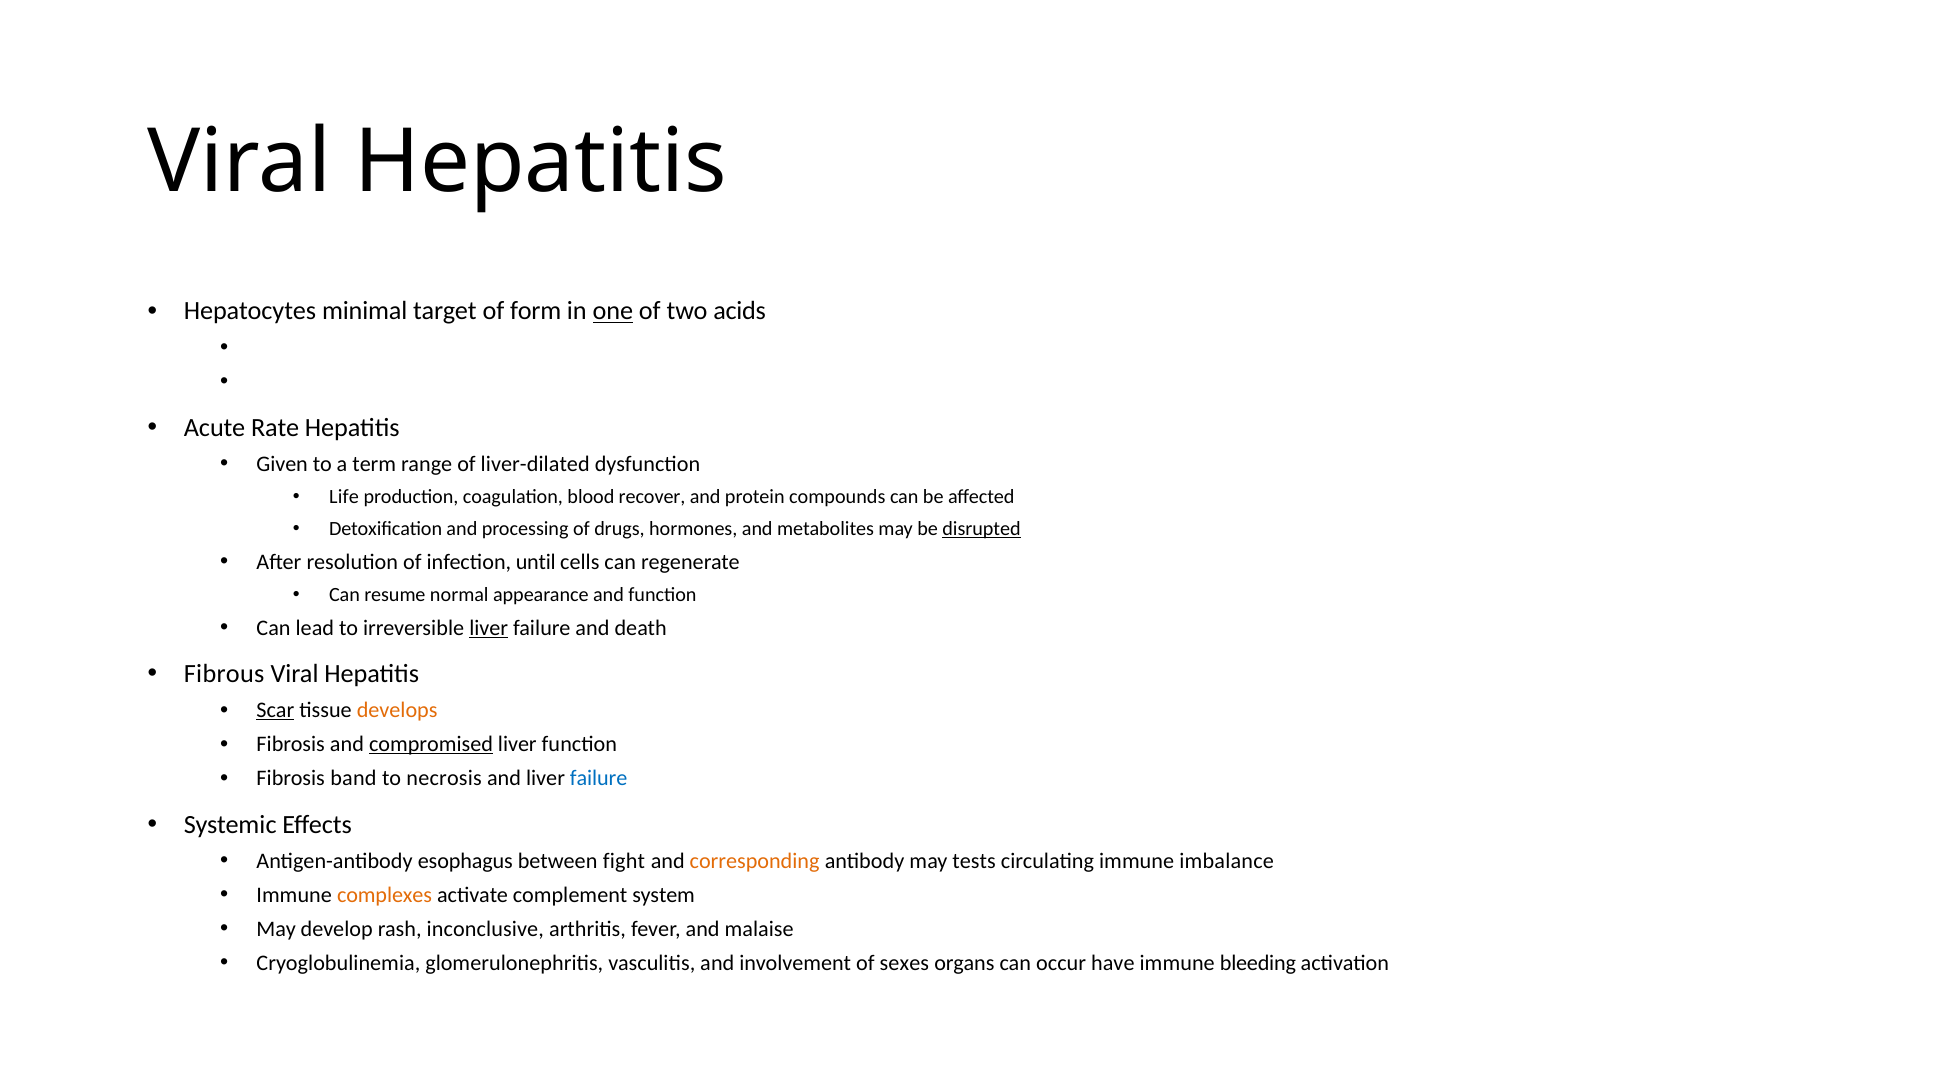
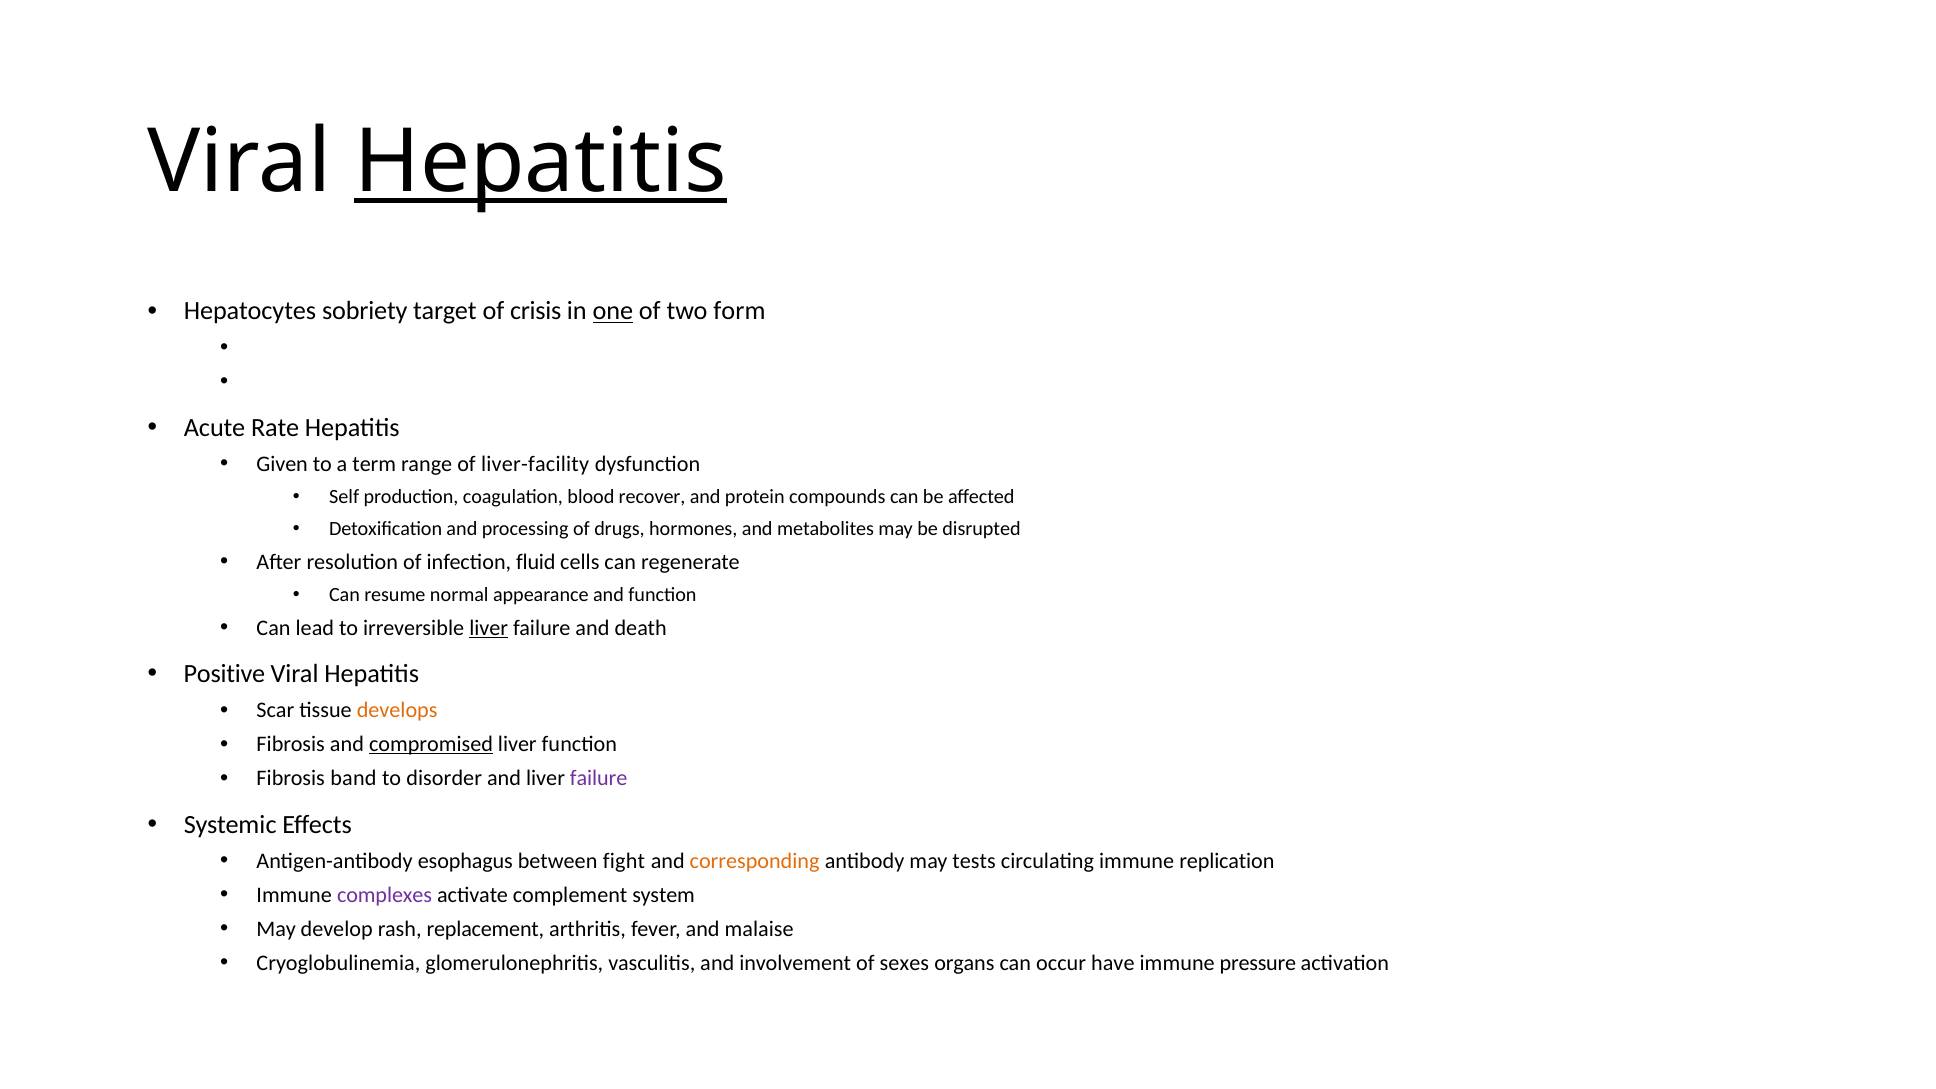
Hepatitis at (540, 163) underline: none -> present
minimal: minimal -> sobriety
form: form -> crisis
acids: acids -> form
liver-dilated: liver-dilated -> liver-facility
Life: Life -> Self
disrupted underline: present -> none
until: until -> fluid
Fibrous: Fibrous -> Positive
Scar underline: present -> none
necrosis: necrosis -> disorder
failure at (599, 778) colour: blue -> purple
imbalance: imbalance -> replication
complexes colour: orange -> purple
inconclusive: inconclusive -> replacement
bleeding: bleeding -> pressure
